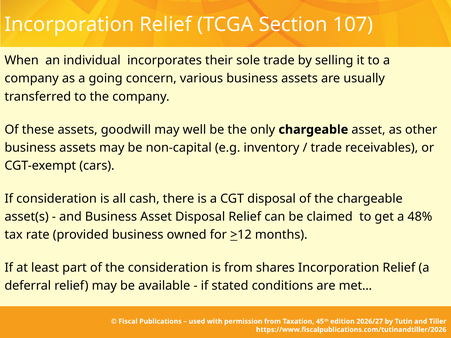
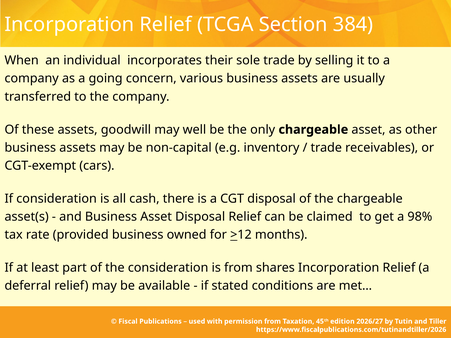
107: 107 -> 384
48%: 48% -> 98%
